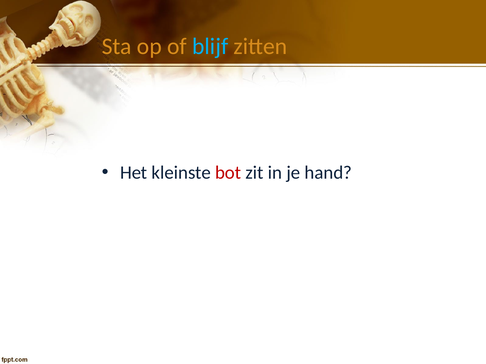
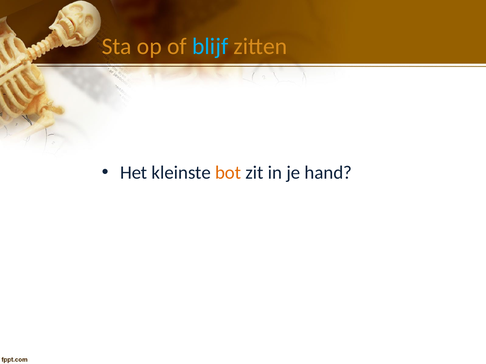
bot colour: red -> orange
